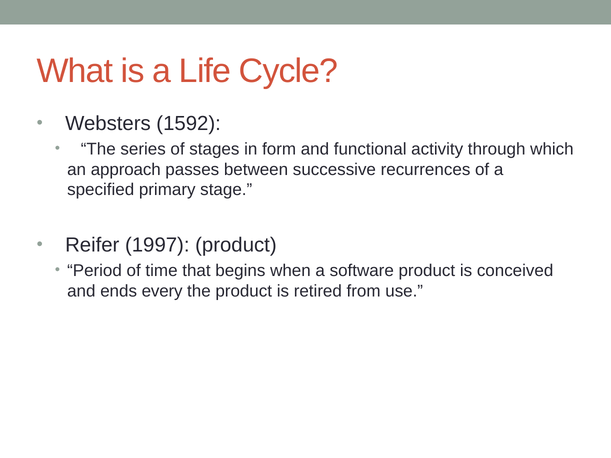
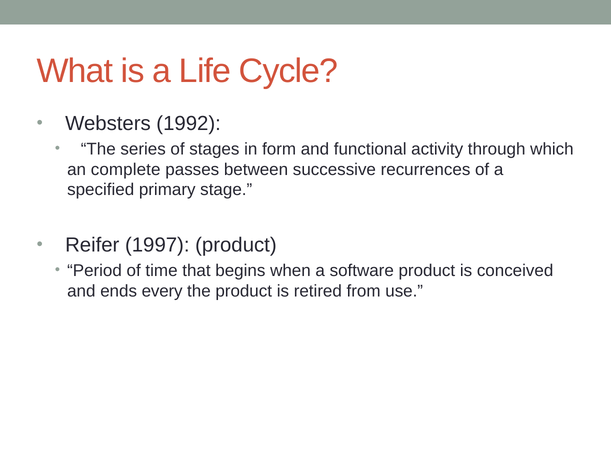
1592: 1592 -> 1992
approach: approach -> complete
